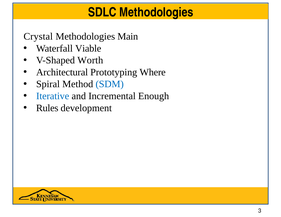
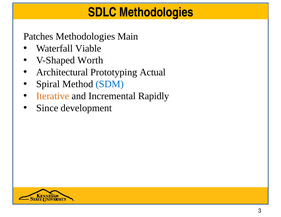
Crystal: Crystal -> Patches
Where: Where -> Actual
Iterative colour: blue -> orange
Enough: Enough -> Rapidly
Rules: Rules -> Since
